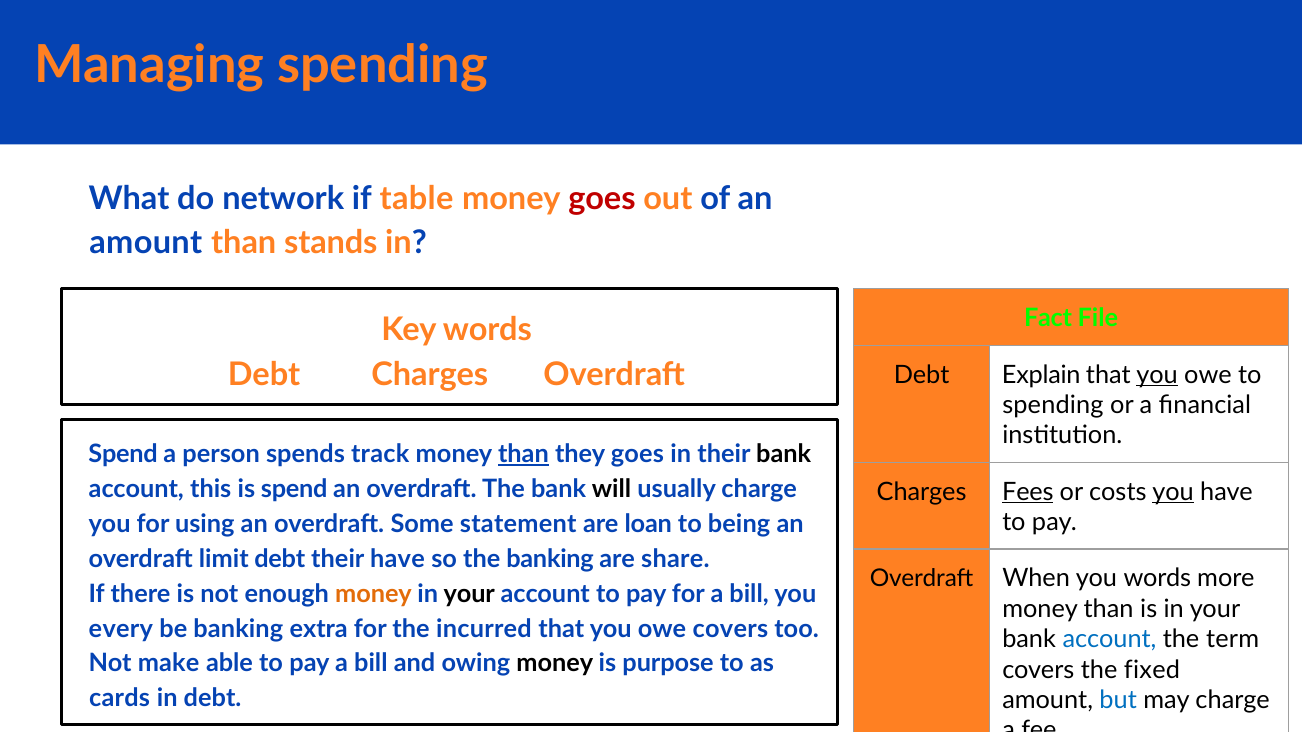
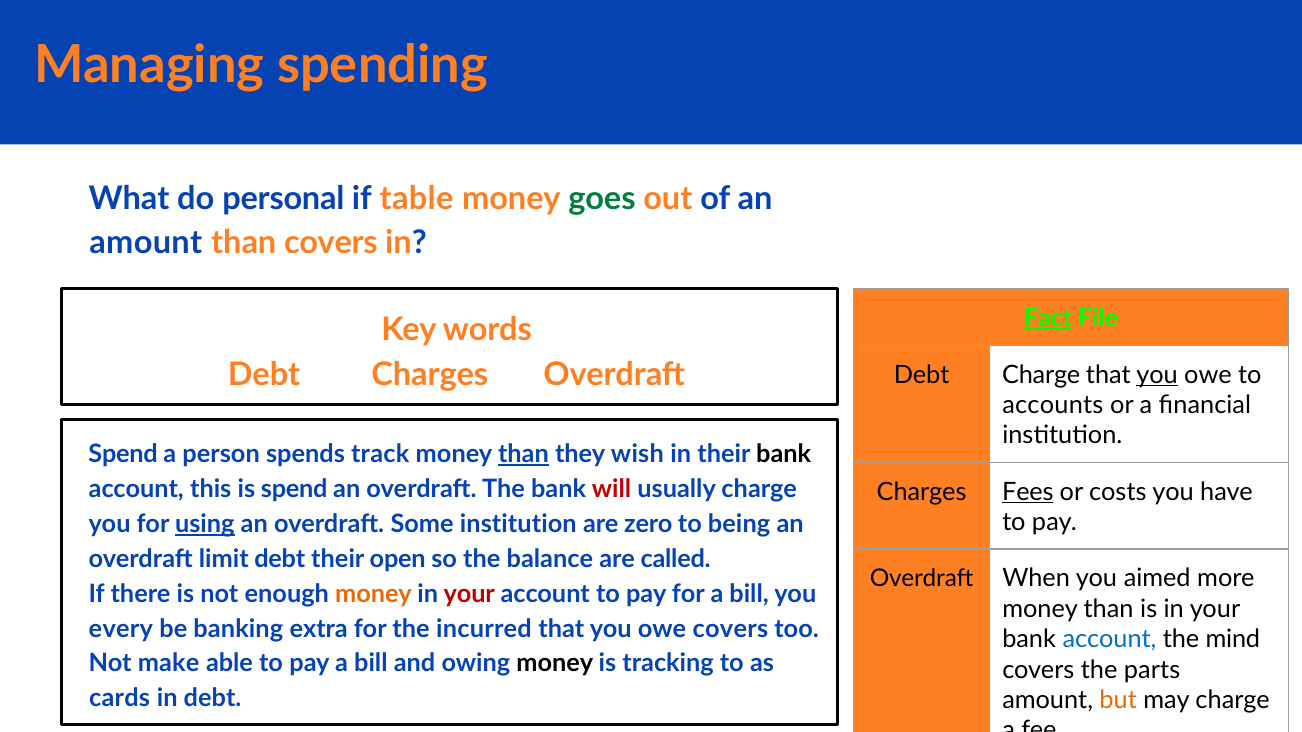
network: network -> personal
goes at (602, 198) colour: red -> green
than stands: stands -> covers
Fact underline: none -> present
Debt Explain: Explain -> Charge
spending at (1053, 405): spending -> accounts
they goes: goes -> wish
will colour: black -> red
you at (1173, 492) underline: present -> none
using underline: none -> present
Some statement: statement -> institution
loan: loan -> zero
their have: have -> open
the banking: banking -> balance
share: share -> called
you words: words -> aimed
your at (469, 594) colour: black -> red
term: term -> mind
purpose: purpose -> tracking
fixed: fixed -> parts
but colour: blue -> orange
